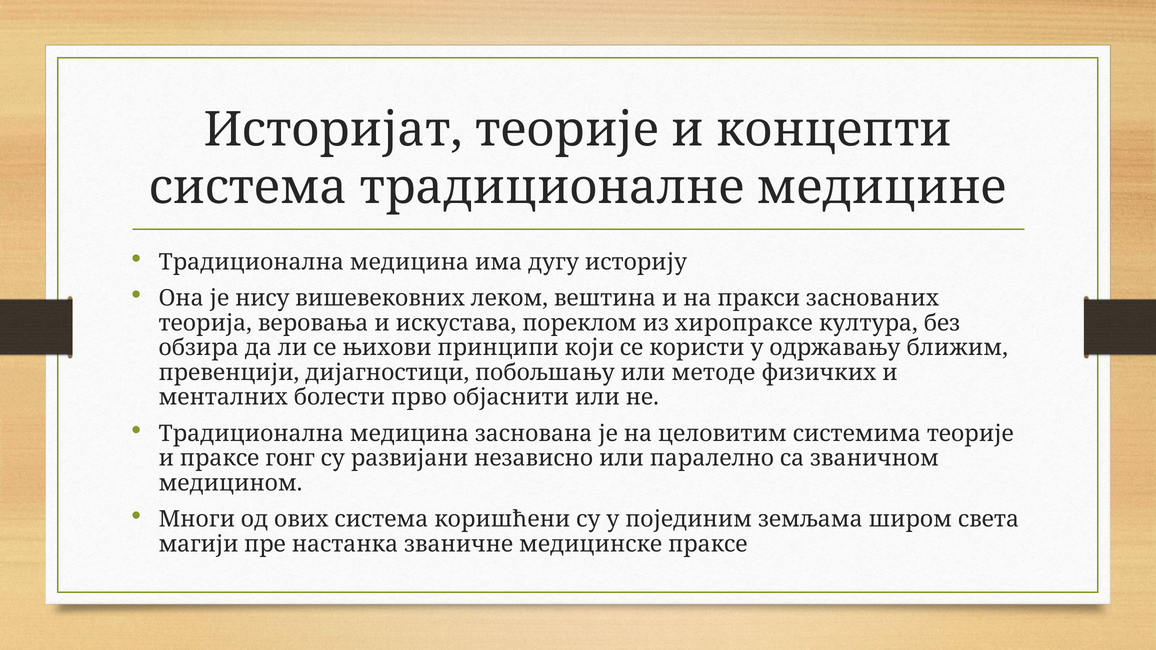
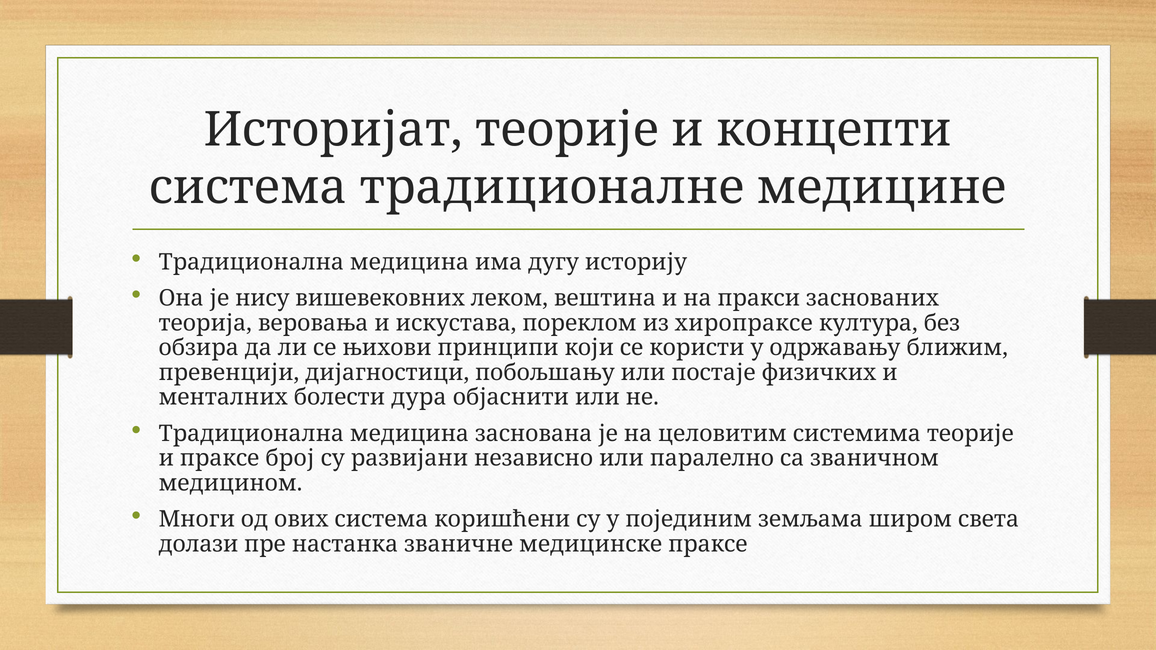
методе: методе -> постаје
прво: прво -> дура
гонг: гонг -> број
магији: магији -> долази
